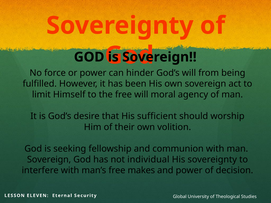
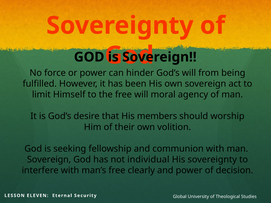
sufficient: sufficient -> members
makes: makes -> clearly
